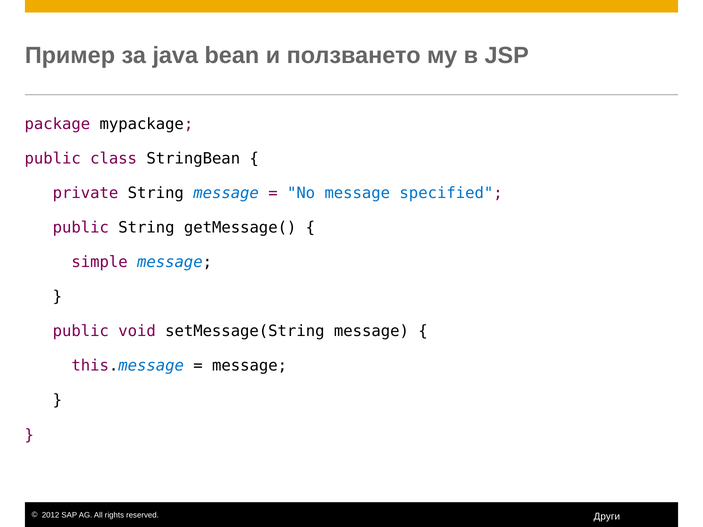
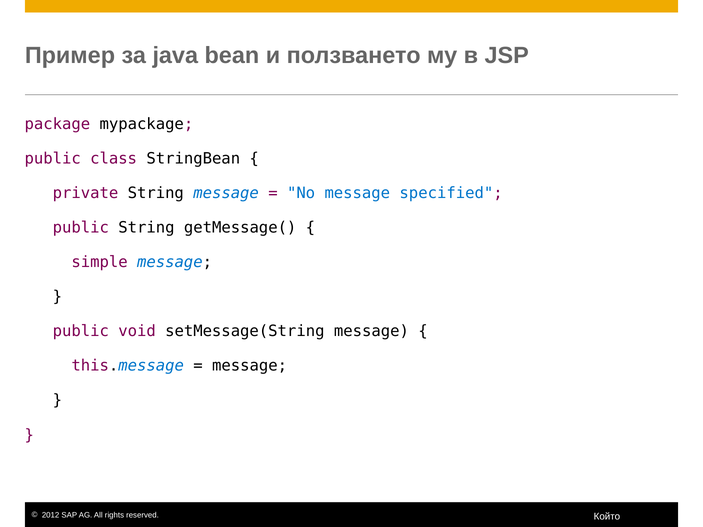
Други: Други -> Който
